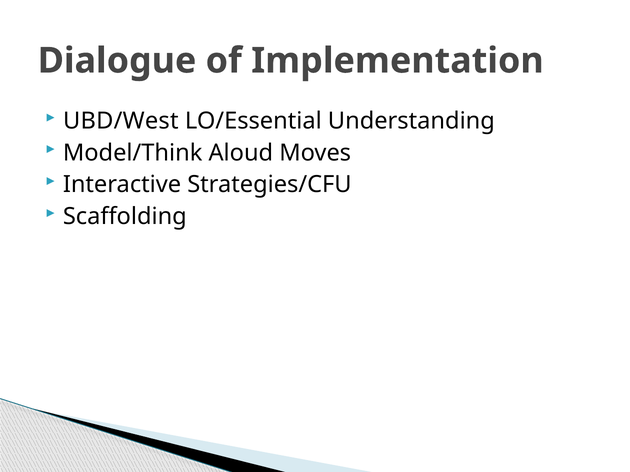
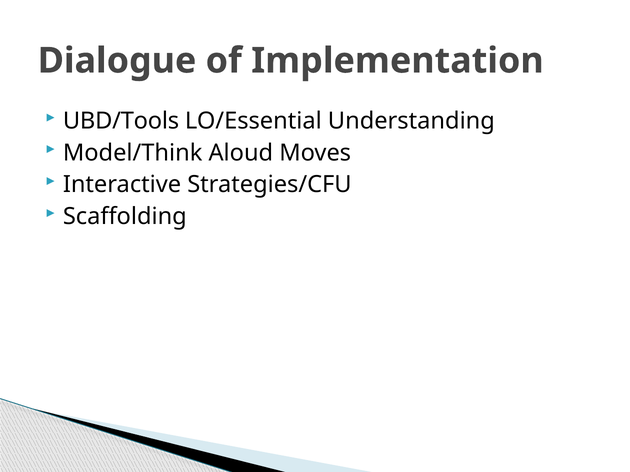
UBD/West: UBD/West -> UBD/Tools
